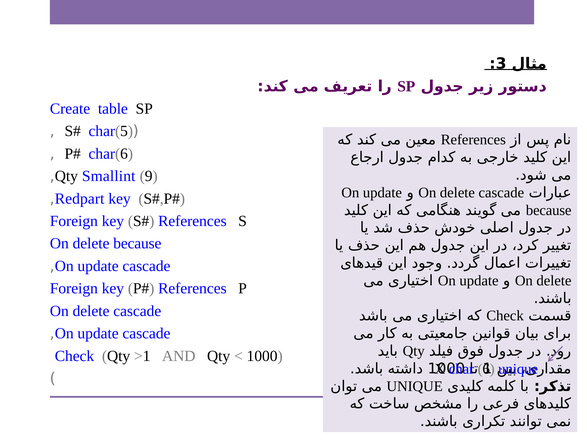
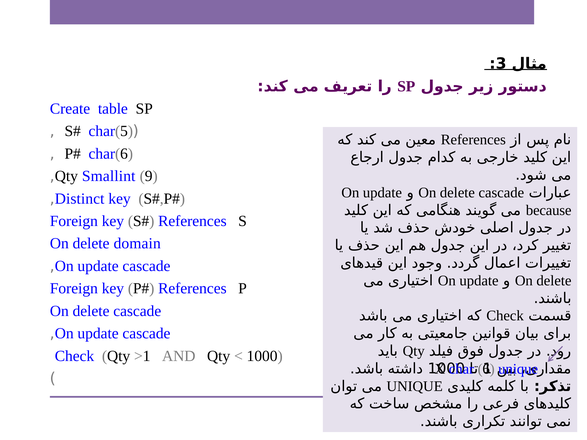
Redpart: Redpart -> Distinct
delete because: because -> domain
